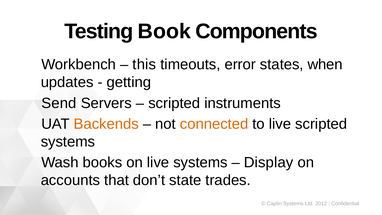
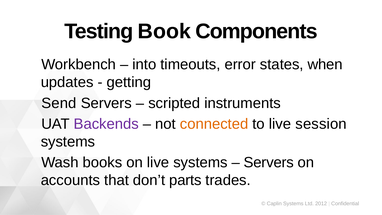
this: this -> into
Backends colour: orange -> purple
live scripted: scripted -> session
Display at (269, 162): Display -> Servers
state: state -> parts
